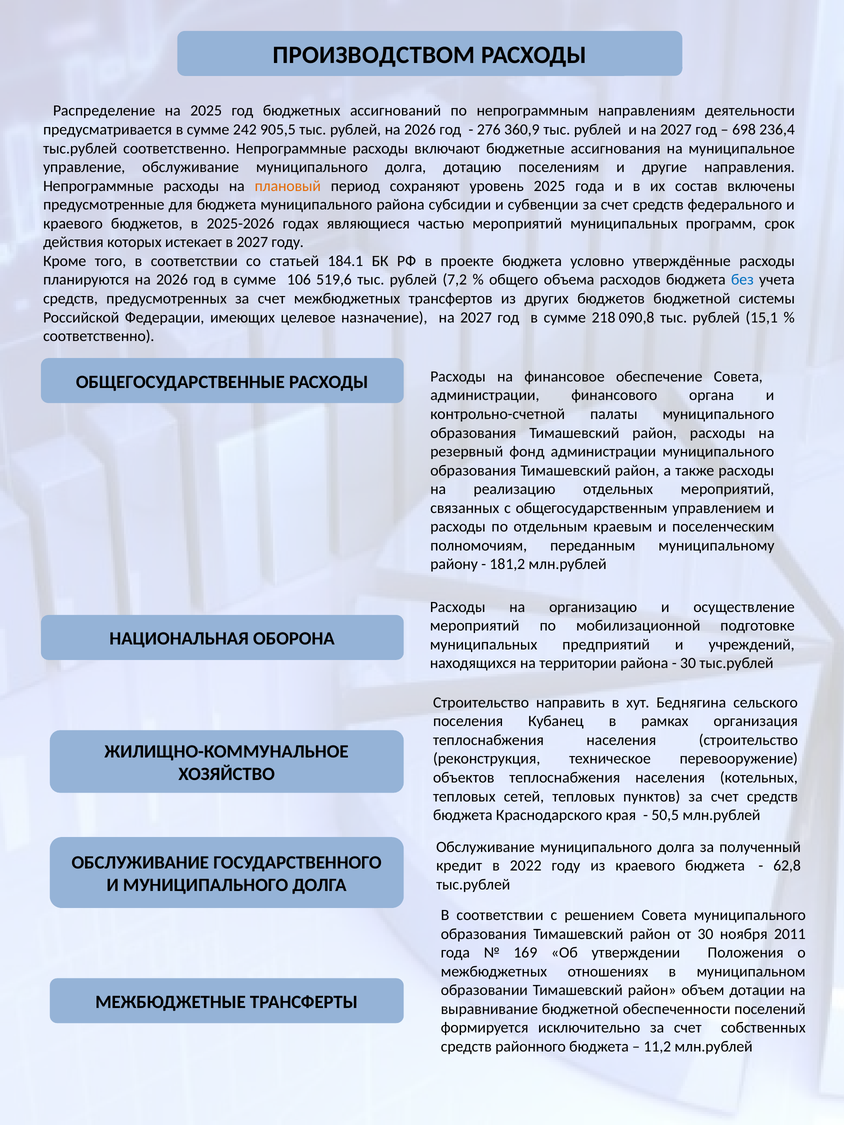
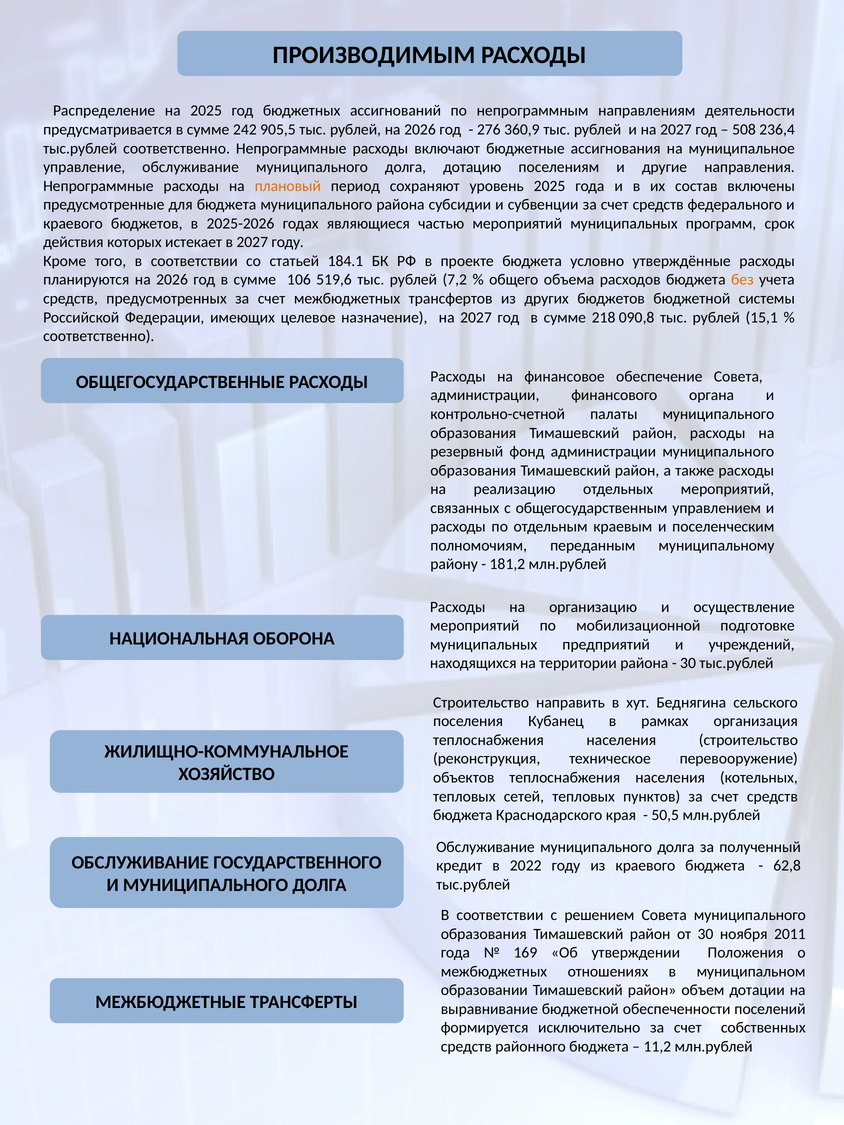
ПРОИЗВОДСТВОМ: ПРОИЗВОДСТВОМ -> ПРОИЗВОДИМЫМ
698: 698 -> 508
без colour: blue -> orange
